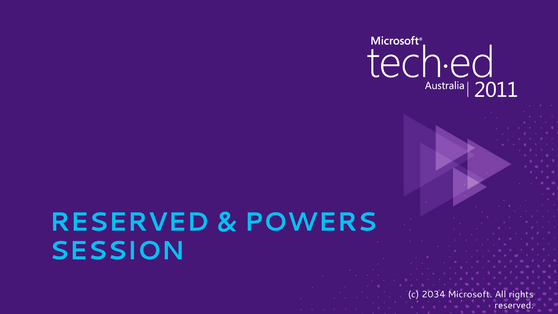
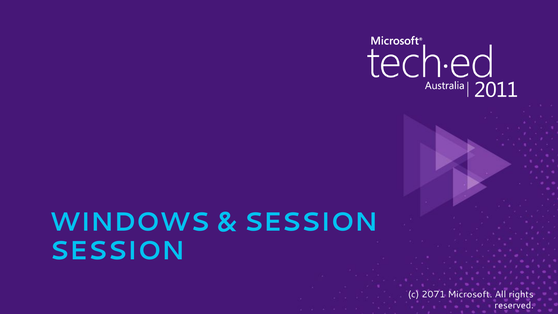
RESERVED at (129, 222): RESERVED -> WINDOWS
POWERS at (311, 222): POWERS -> SESSION
2034: 2034 -> 2071
